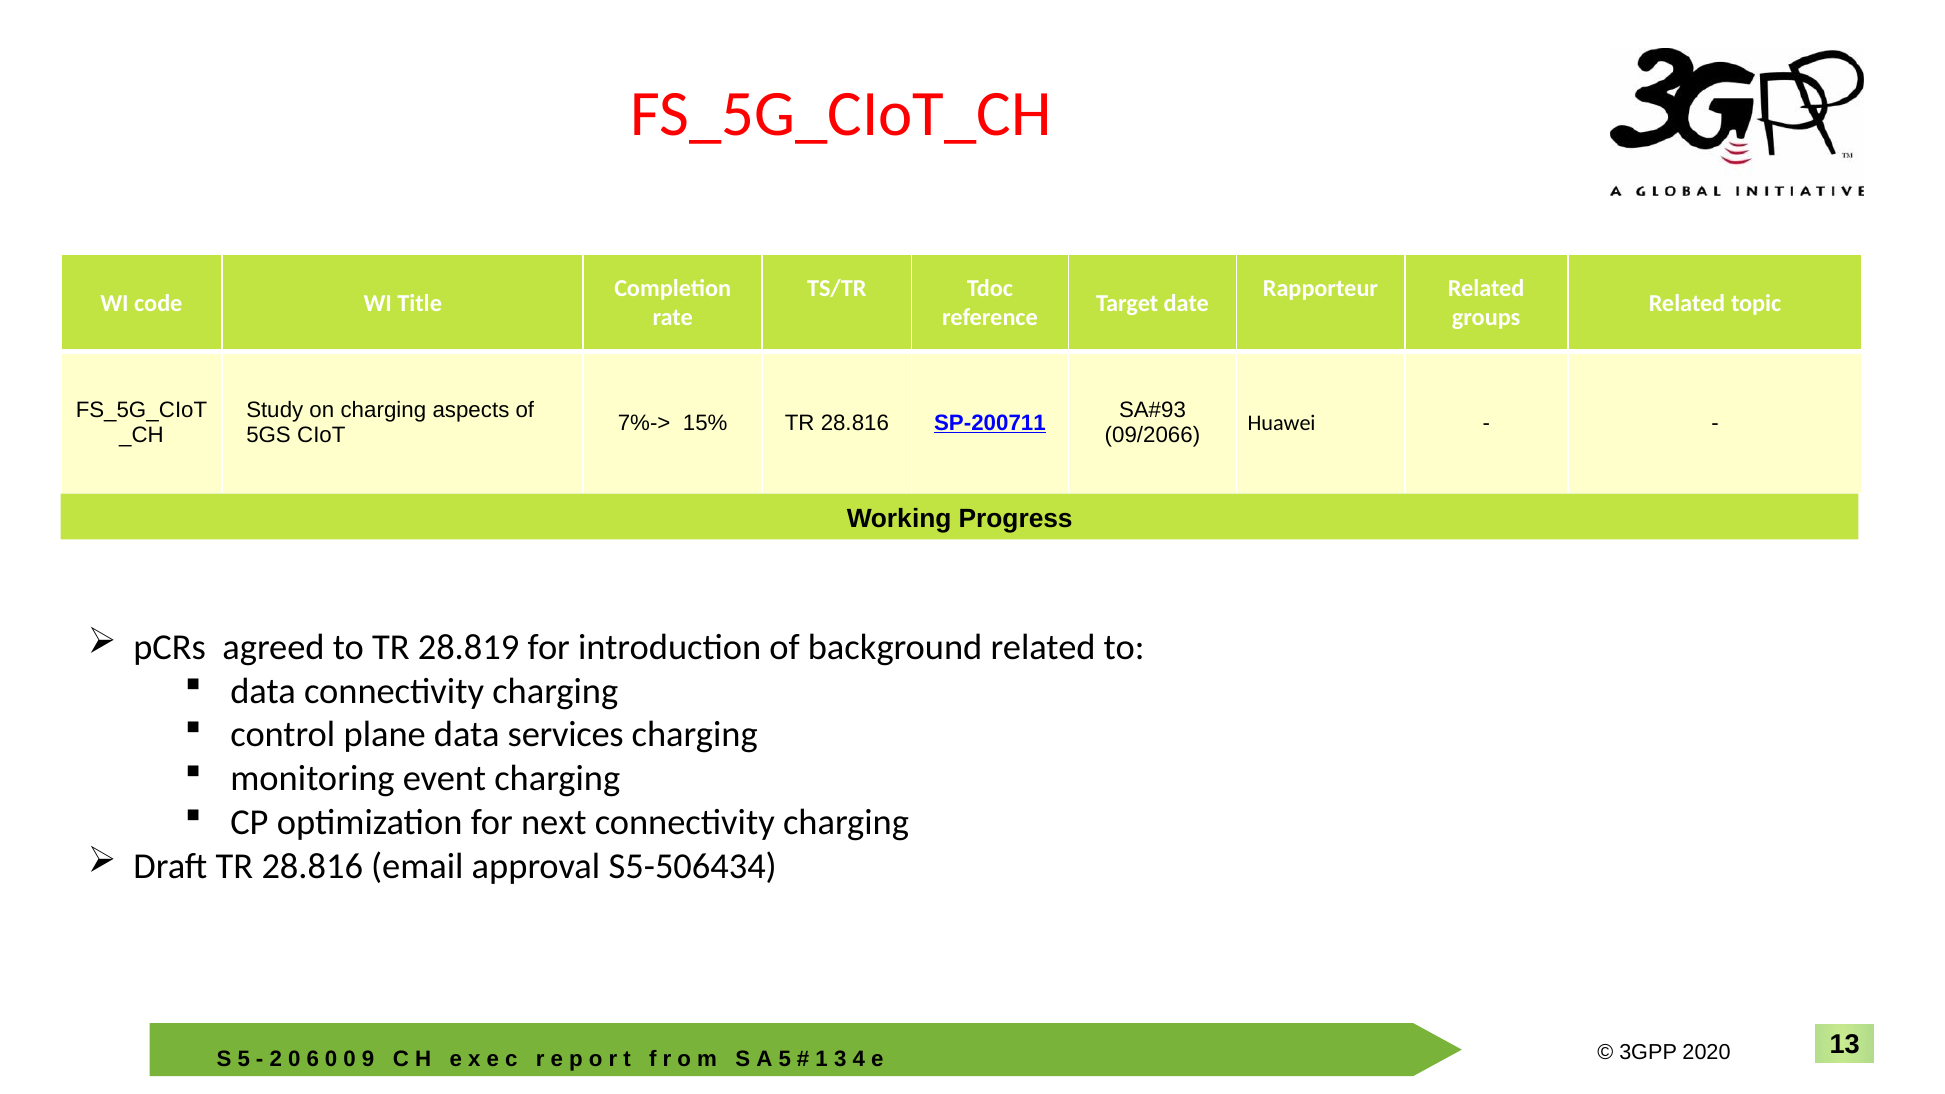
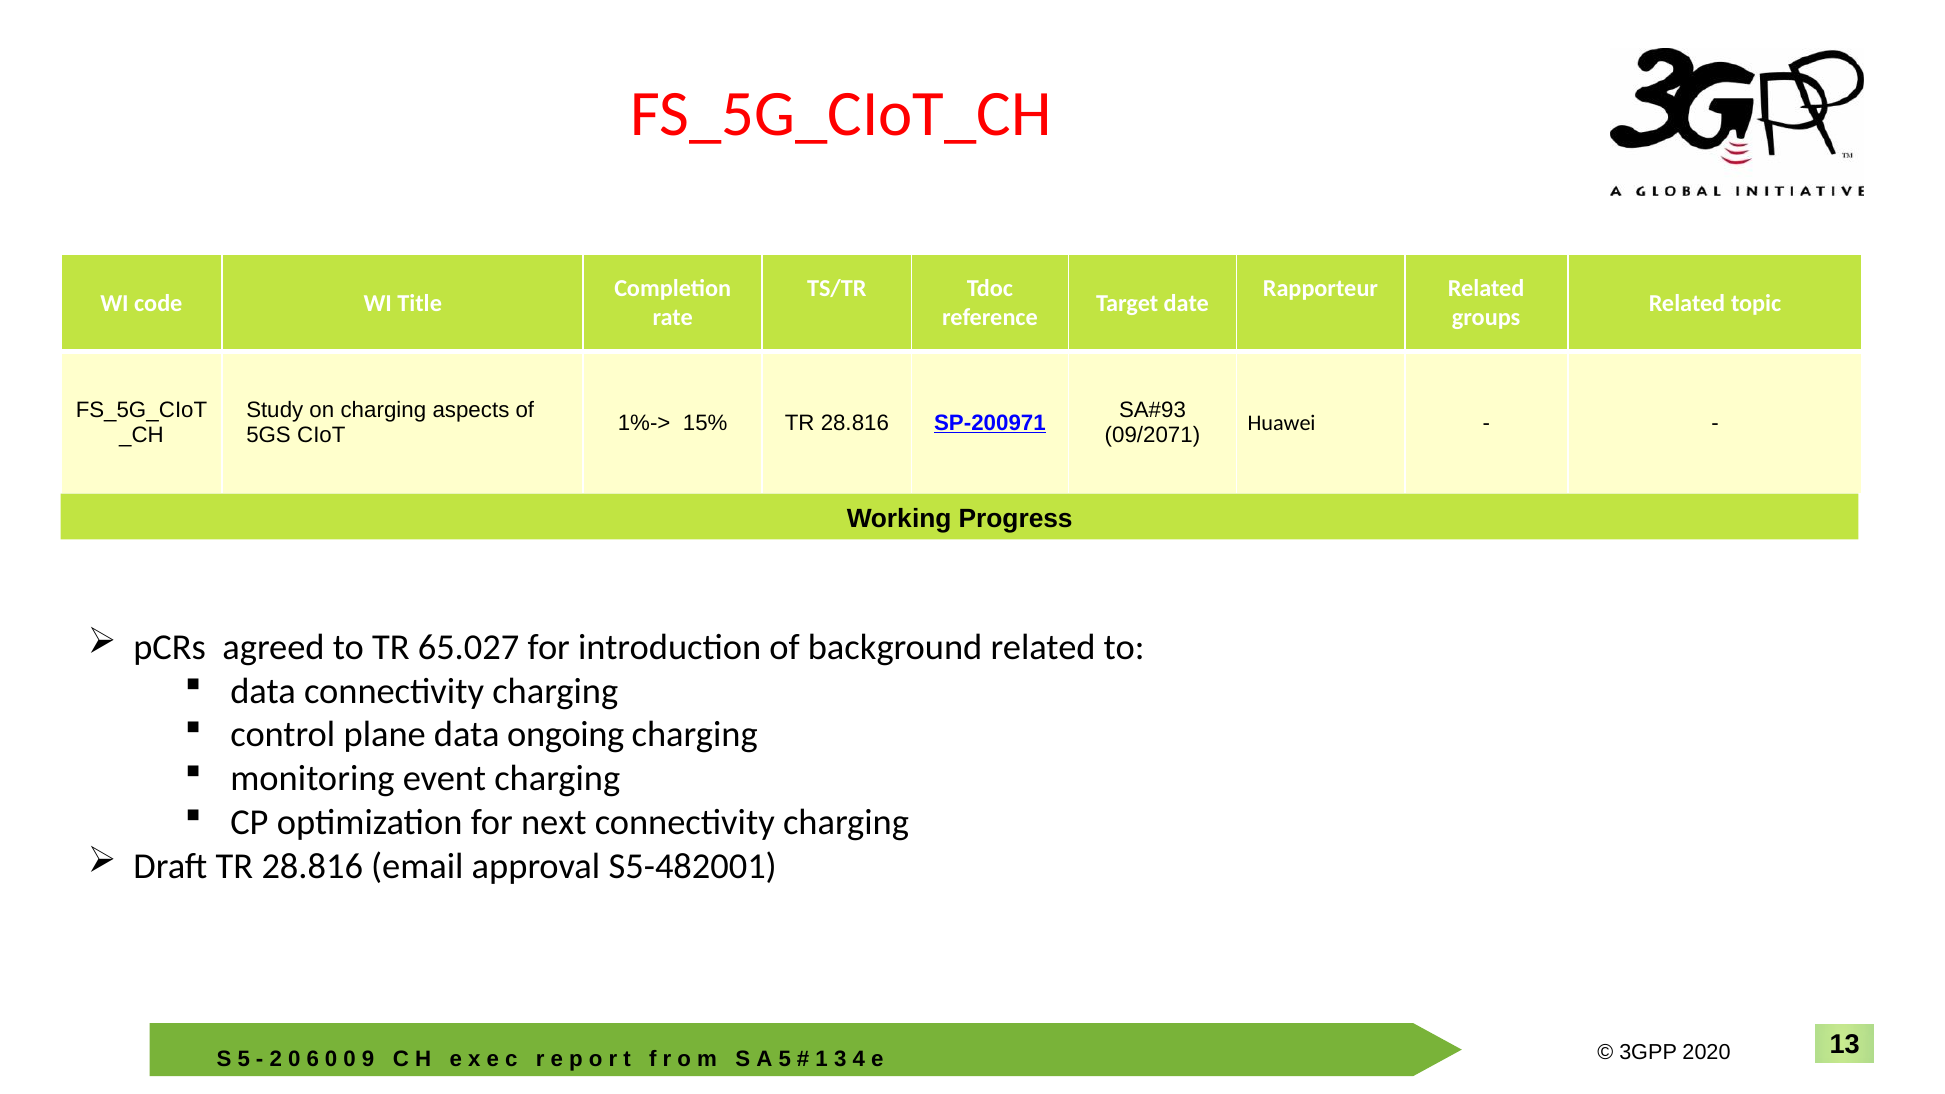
7%->: 7%-> -> 1%->
SP-200711: SP-200711 -> SP-200971
09/2066: 09/2066 -> 09/2071
28.819: 28.819 -> 65.027
services: services -> ongoing
S5-506434: S5-506434 -> S5-482001
